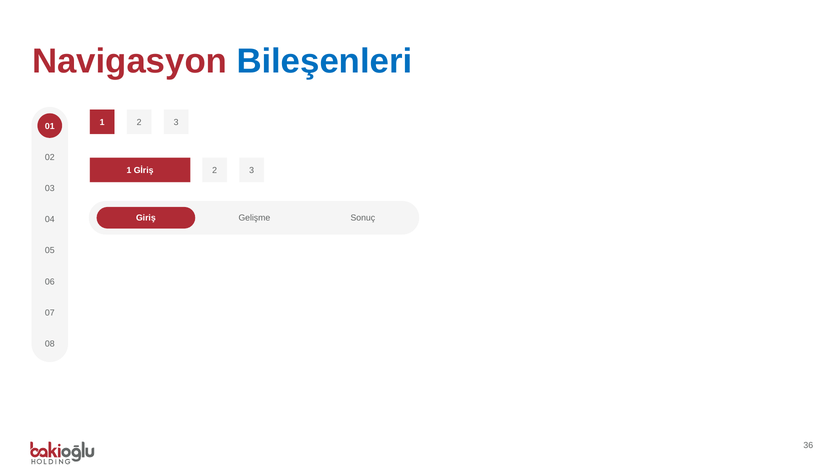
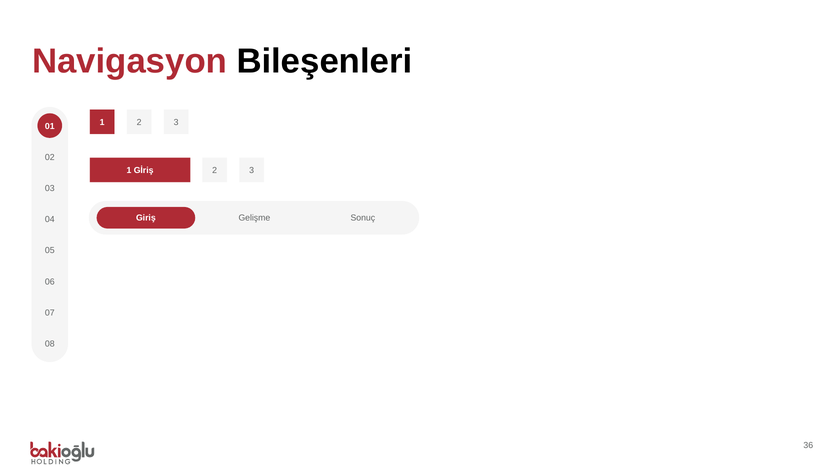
Bileşenleri colour: blue -> black
